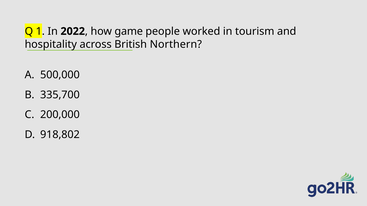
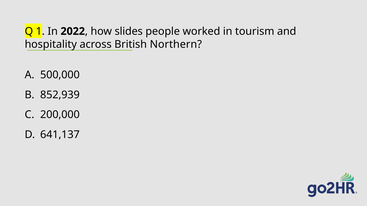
game: game -> slides
335,700: 335,700 -> 852,939
918,802: 918,802 -> 641,137
